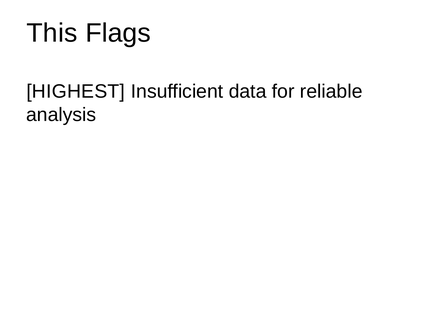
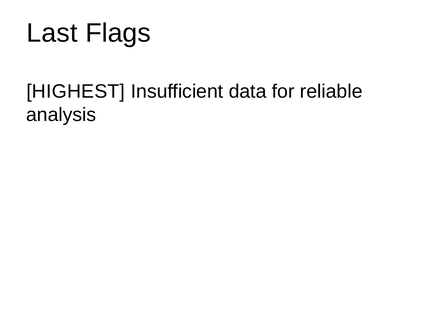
This: This -> Last
